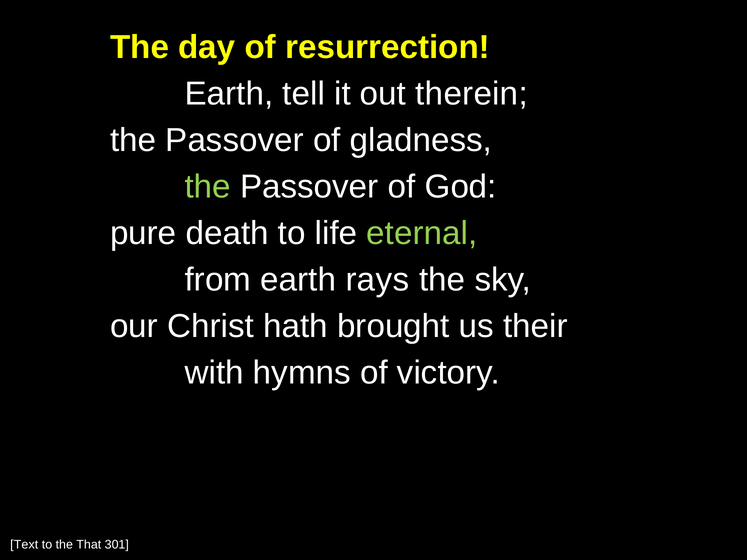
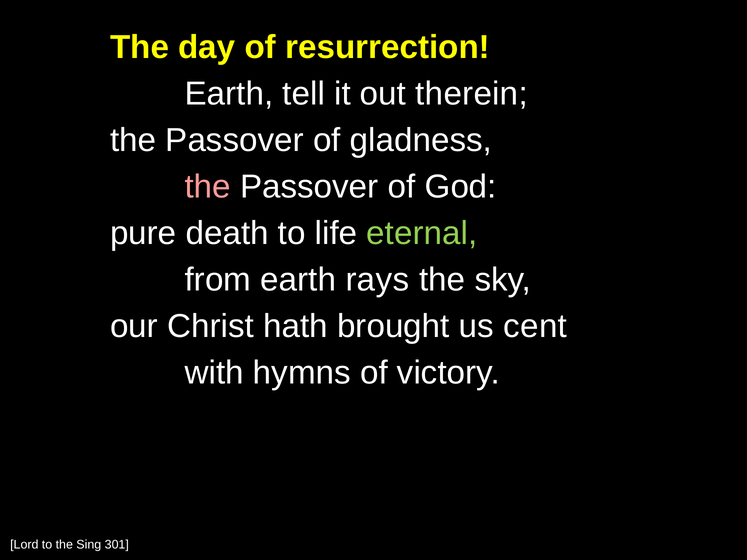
the at (208, 187) colour: light green -> pink
their: their -> cent
Text: Text -> Lord
That: That -> Sing
